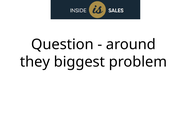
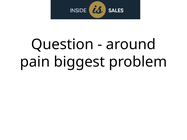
they: they -> pain
